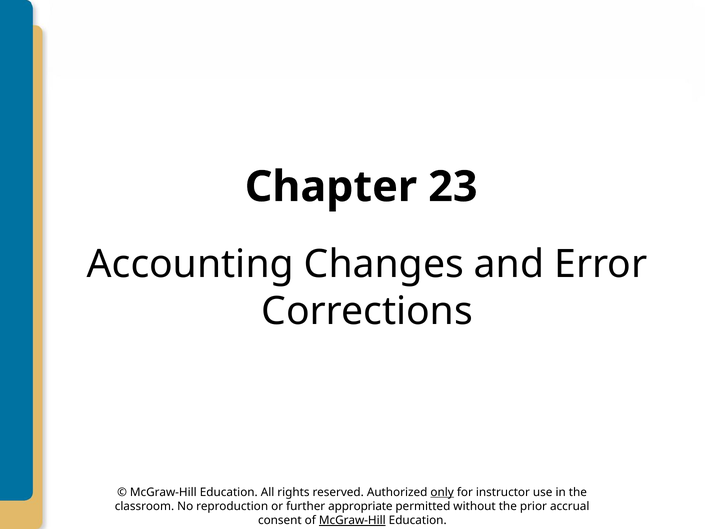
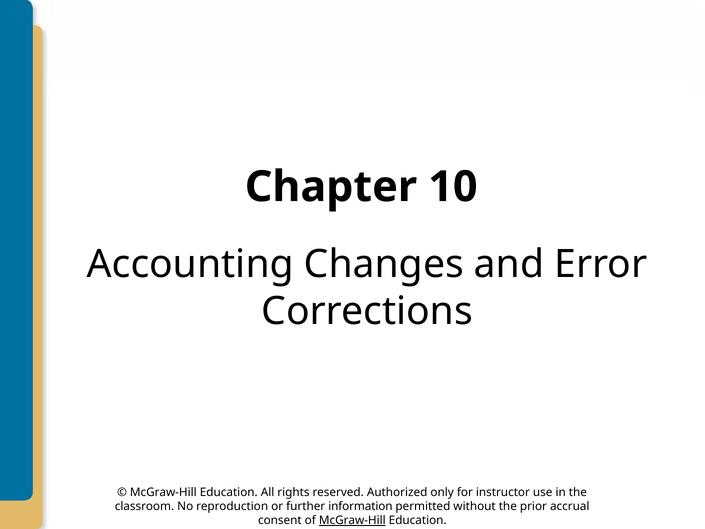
23: 23 -> 10
only underline: present -> none
appropriate: appropriate -> information
